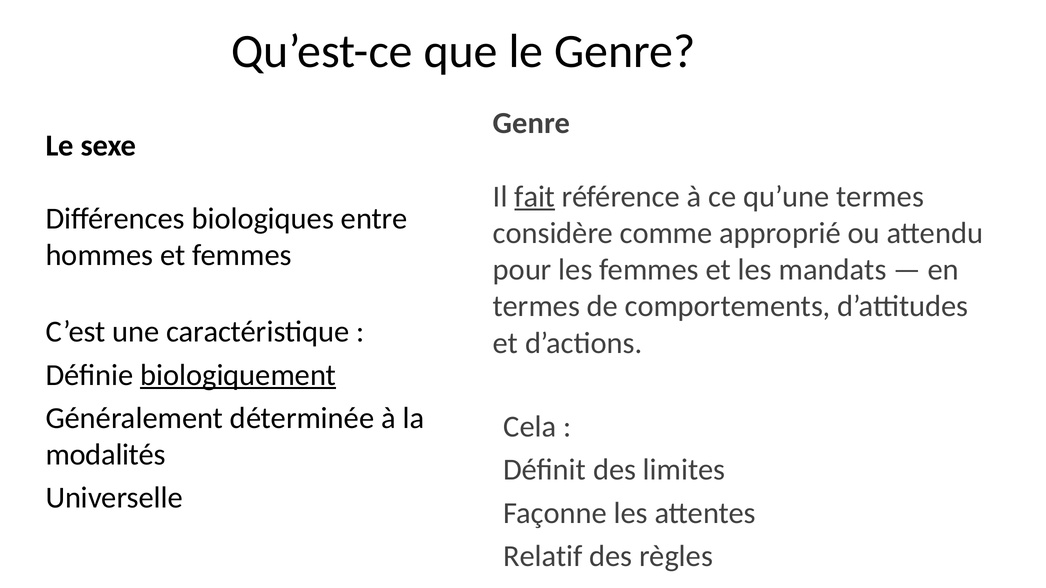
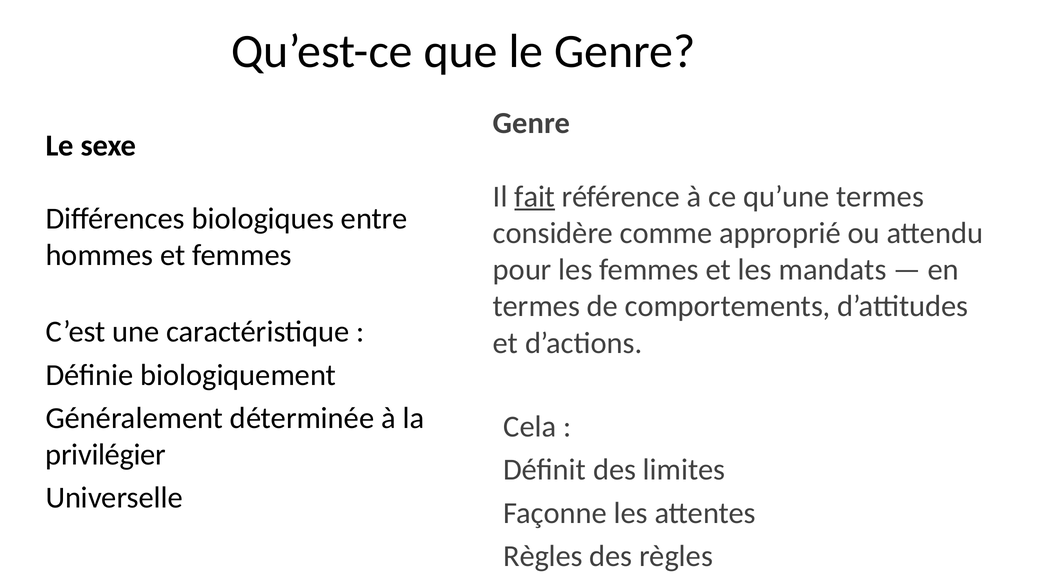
biologiquement underline: present -> none
modalités: modalités -> privilégier
Relatif at (543, 557): Relatif -> Règles
